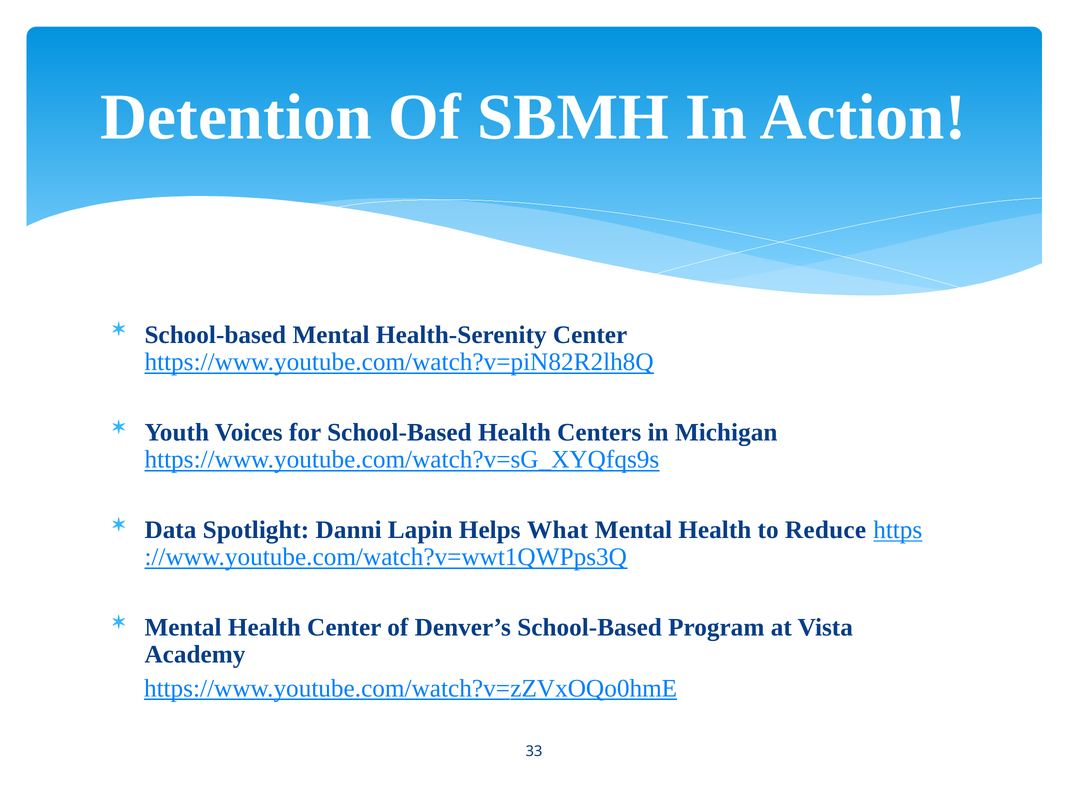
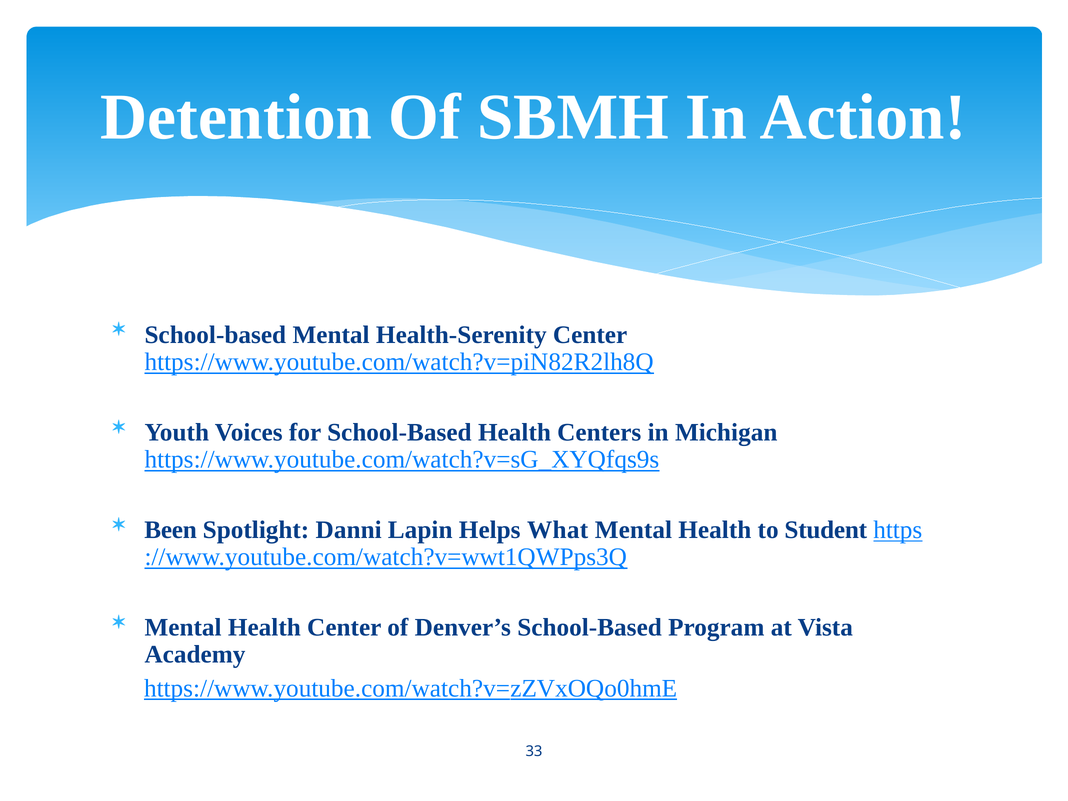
Data: Data -> Been
Reduce: Reduce -> Student
